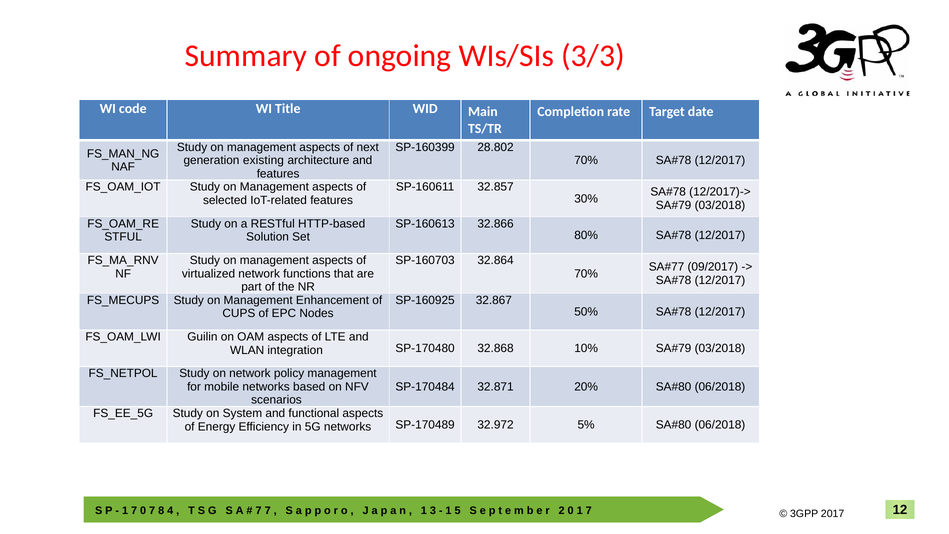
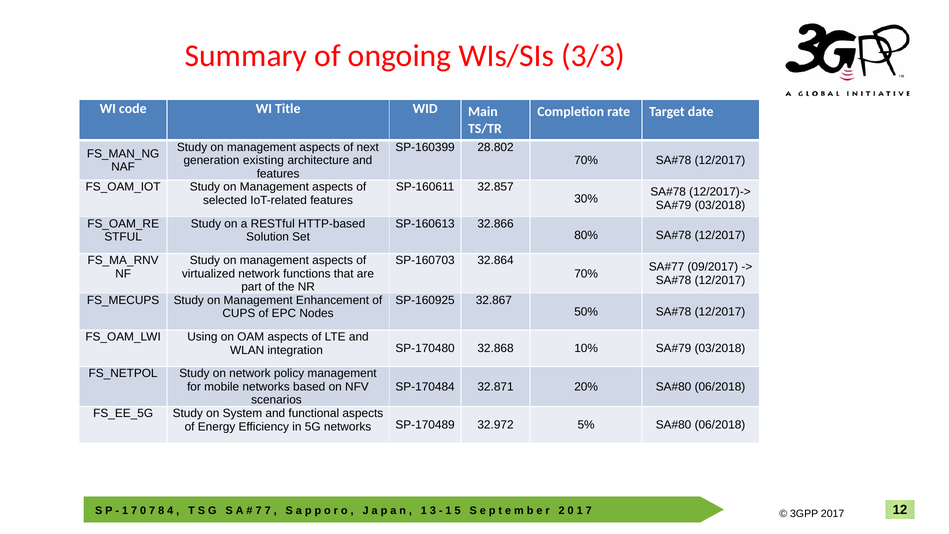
Guilin: Guilin -> Using
